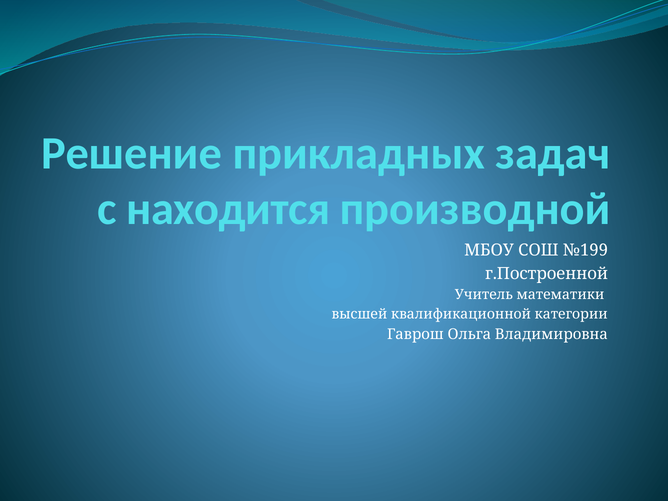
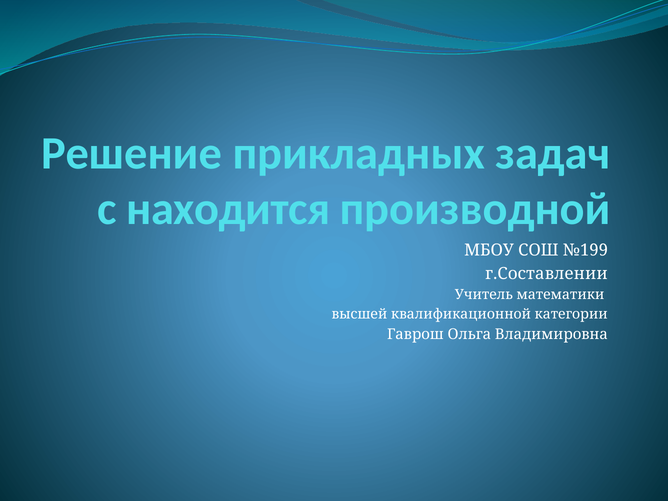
г.Построенной: г.Построенной -> г.Составлении
